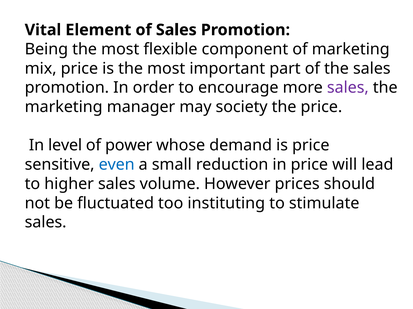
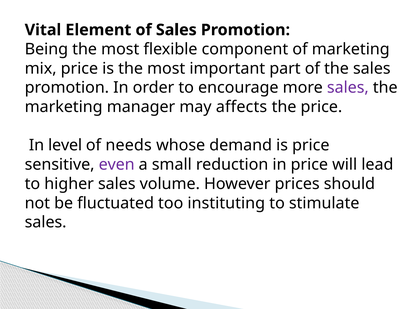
society: society -> affects
power: power -> needs
even colour: blue -> purple
